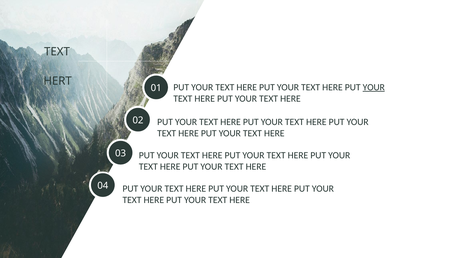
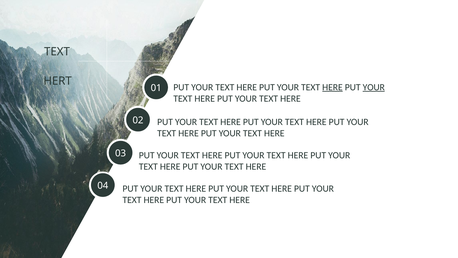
HERE at (332, 87) underline: none -> present
